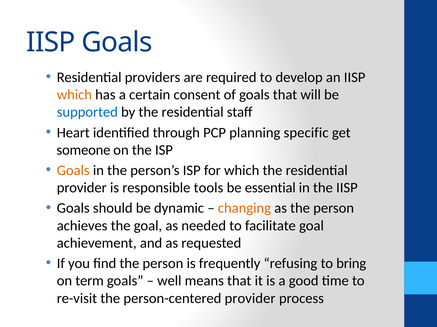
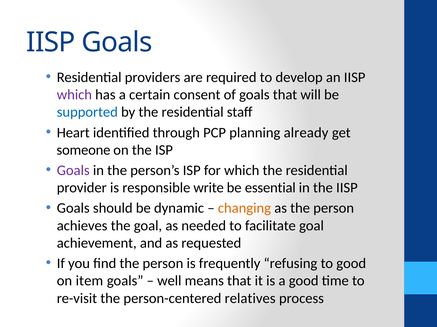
which at (74, 95) colour: orange -> purple
specific: specific -> already
Goals at (73, 171) colour: orange -> purple
tools: tools -> write
to bring: bring -> good
term: term -> item
person-centered provider: provider -> relatives
